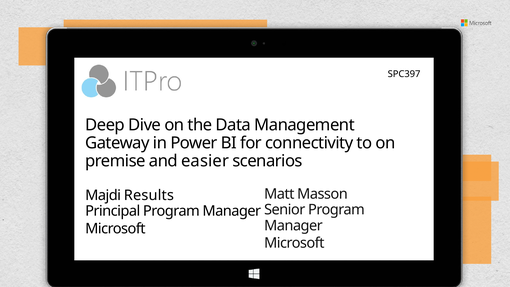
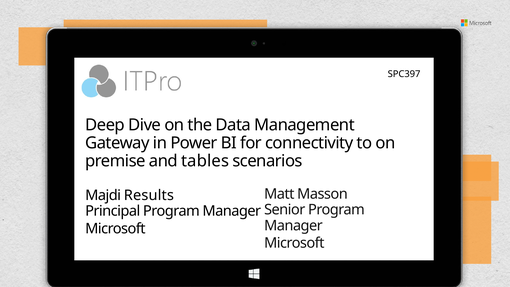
easier: easier -> tables
